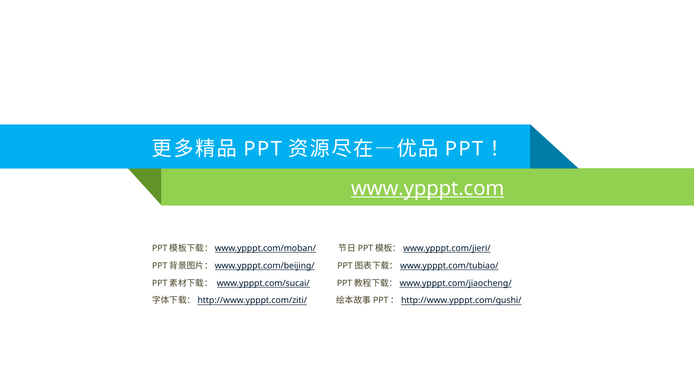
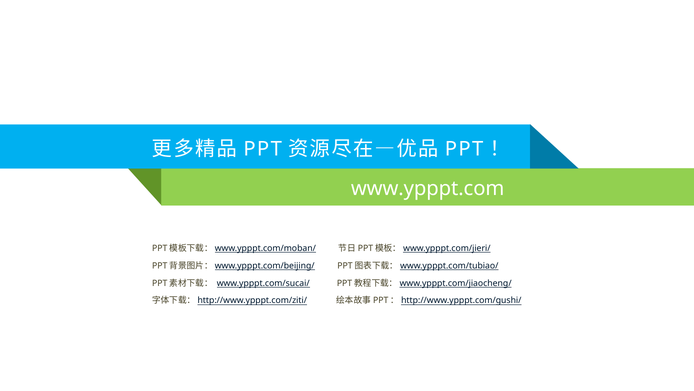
www.ypppt.com underline: present -> none
